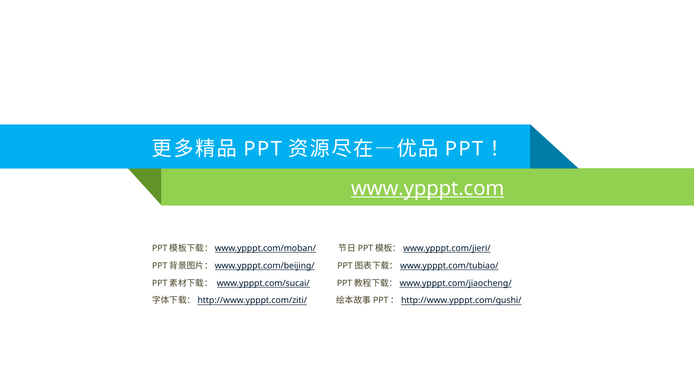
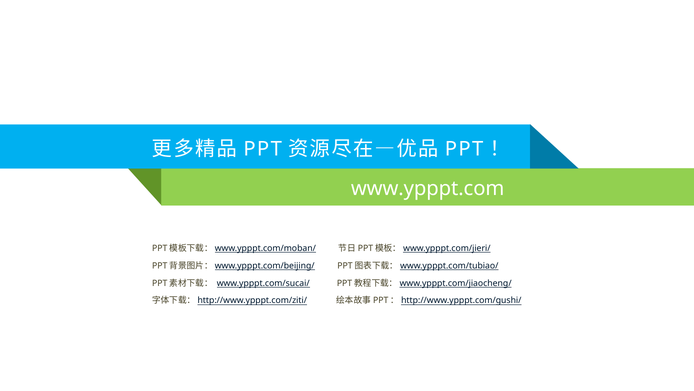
www.ypppt.com underline: present -> none
